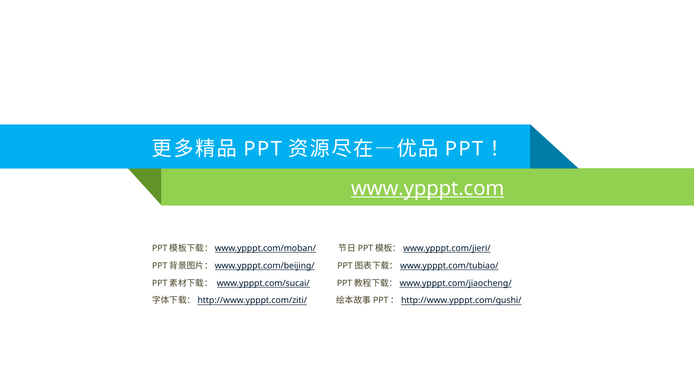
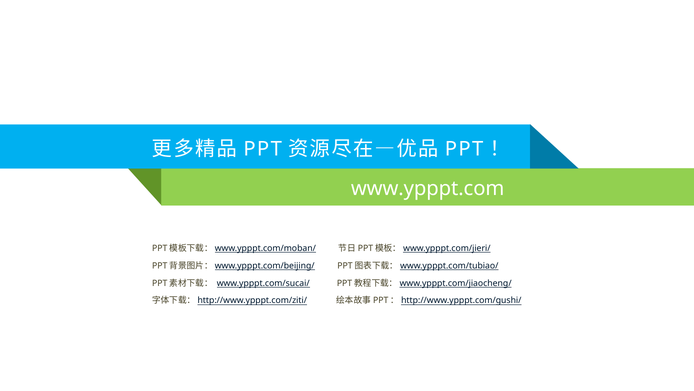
www.ypppt.com underline: present -> none
